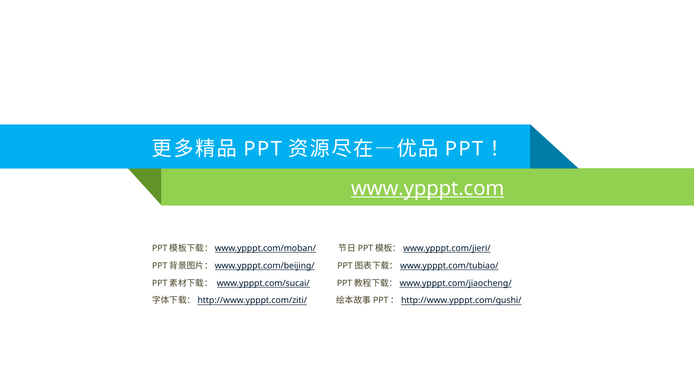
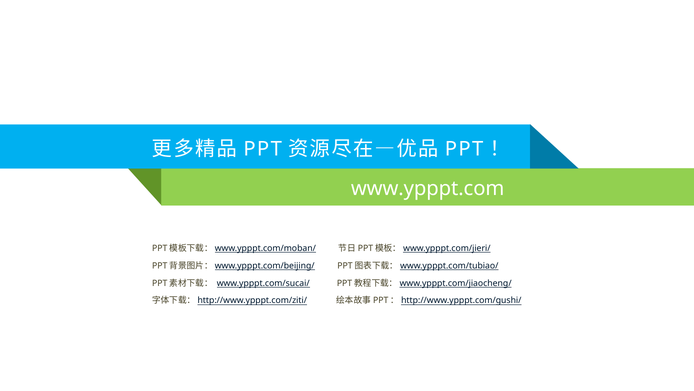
www.ypppt.com underline: present -> none
